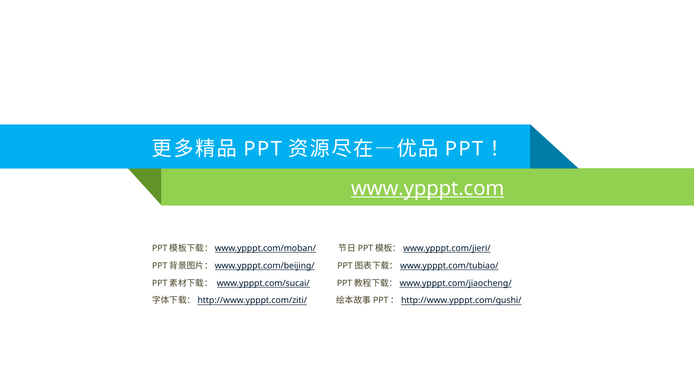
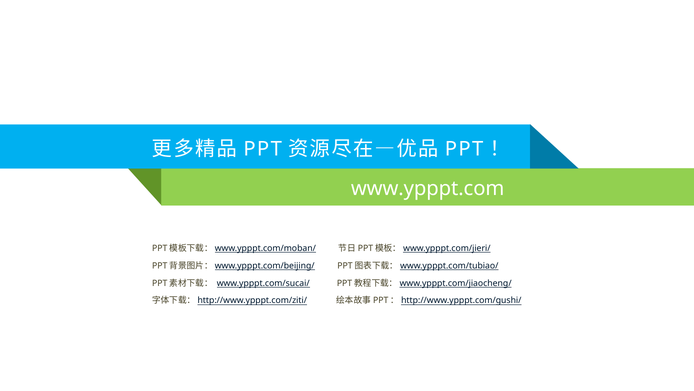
www.ypppt.com underline: present -> none
